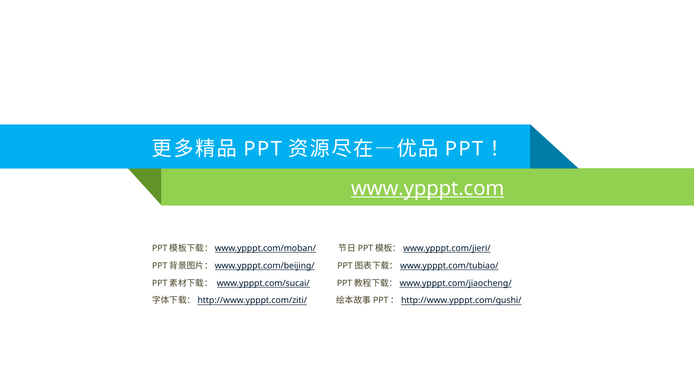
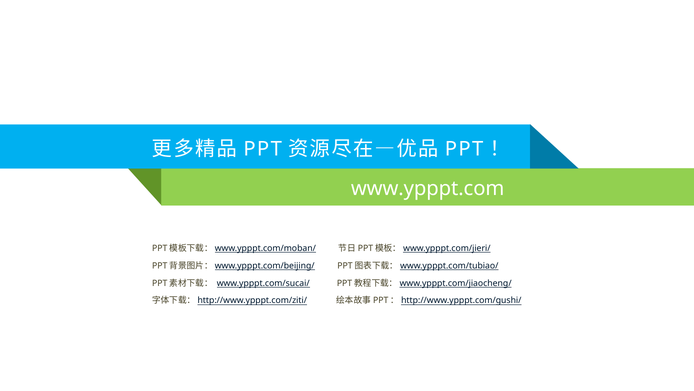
www.ypppt.com underline: present -> none
